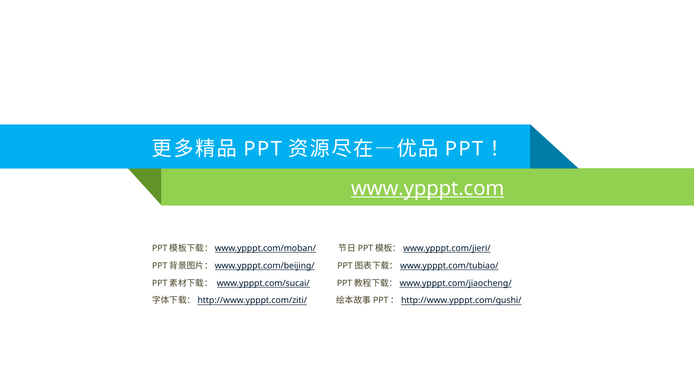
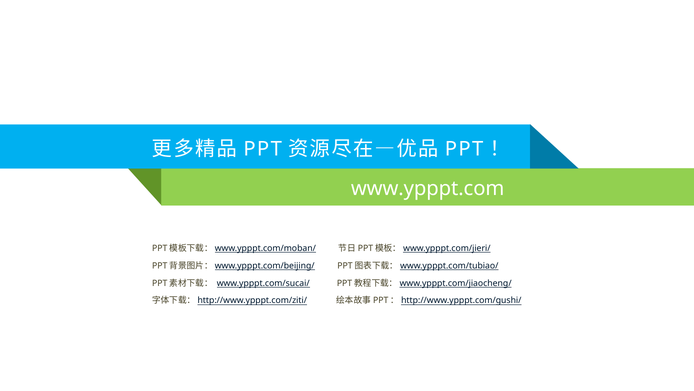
www.ypppt.com underline: present -> none
